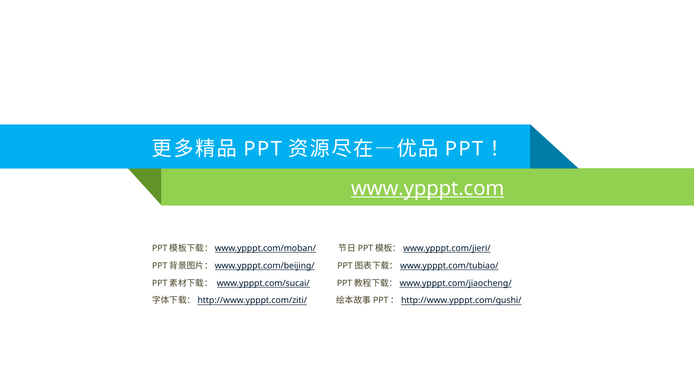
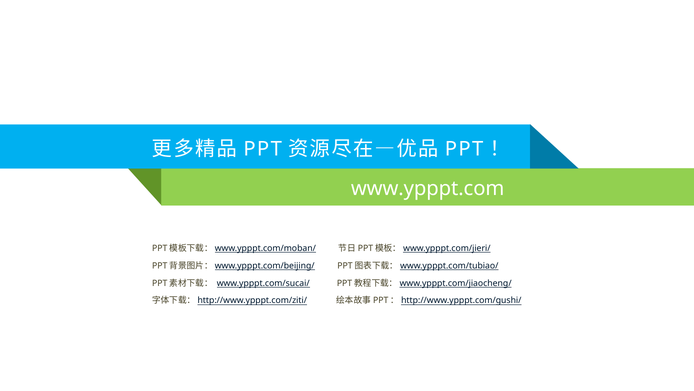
www.ypppt.com underline: present -> none
